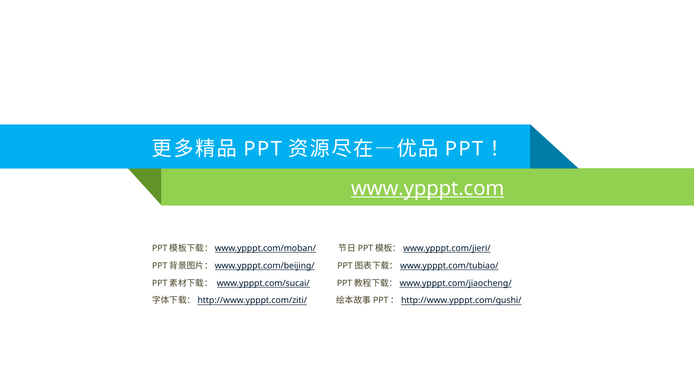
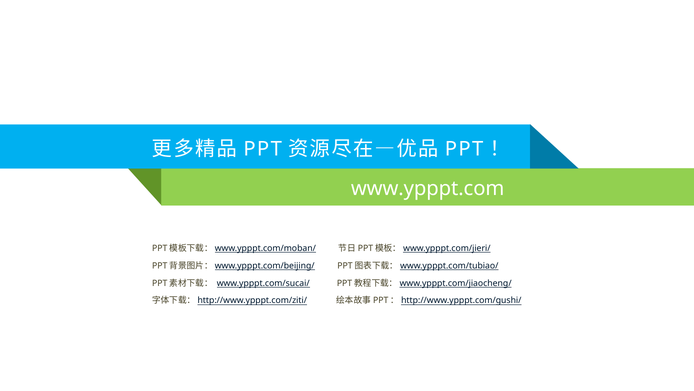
www.ypppt.com underline: present -> none
